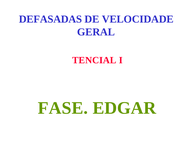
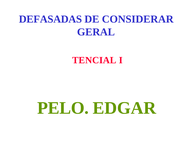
VELOCIDADE: VELOCIDADE -> CONSIDERAR
FASE: FASE -> PELO
